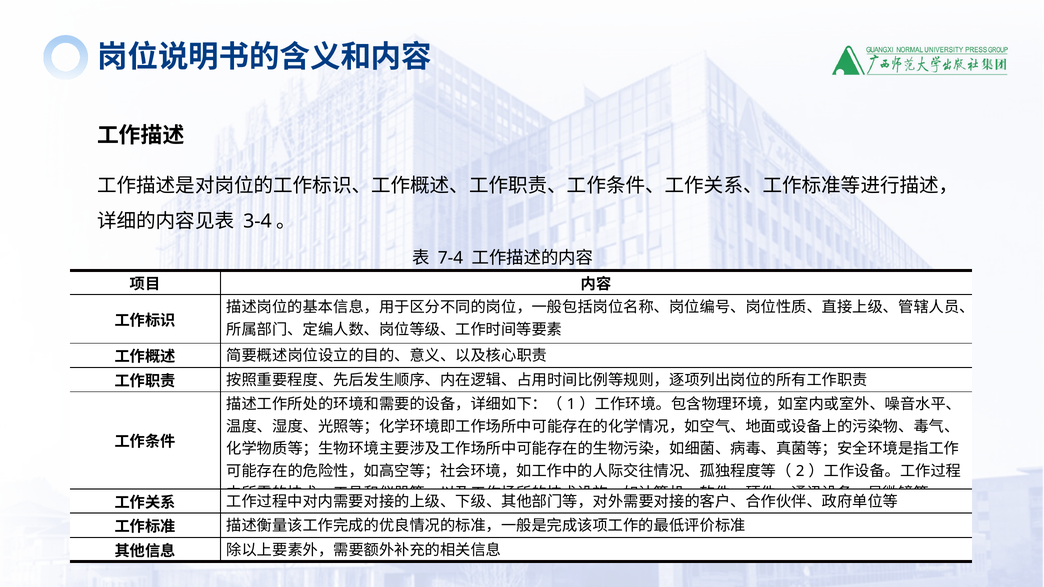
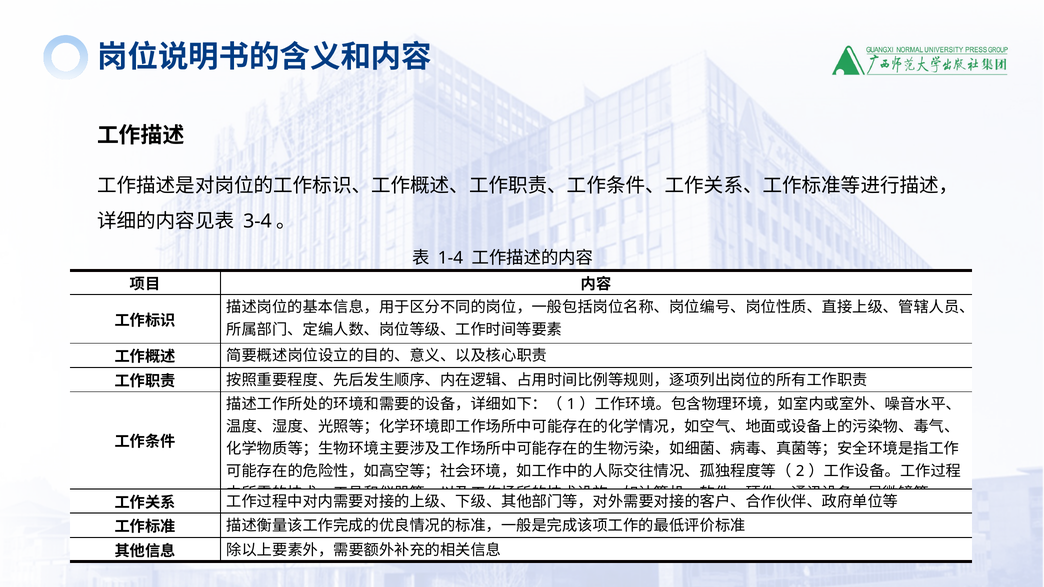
7-4: 7-4 -> 1-4
